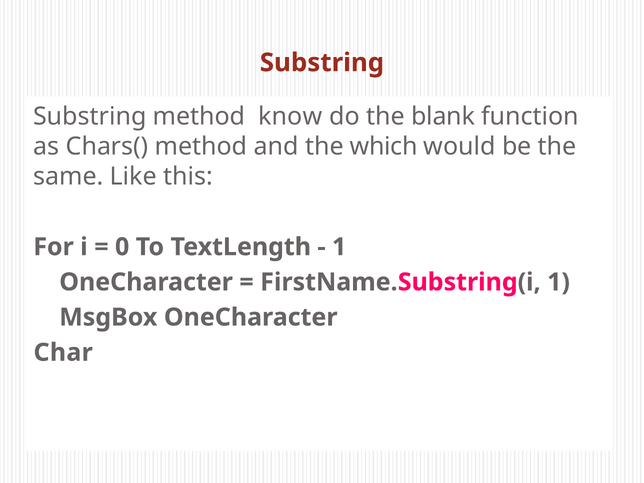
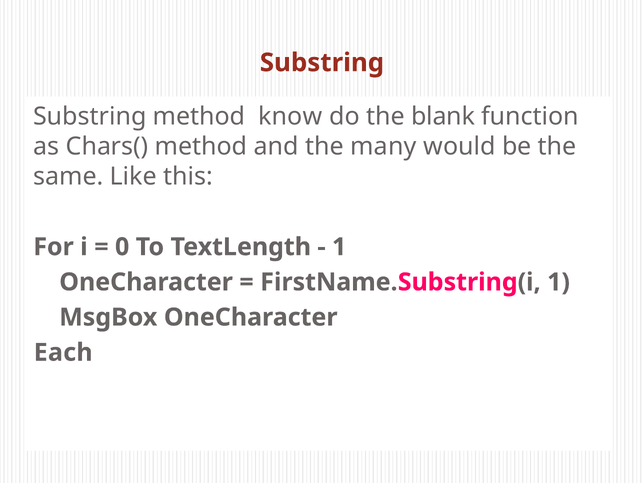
which: which -> many
Char: Char -> Each
